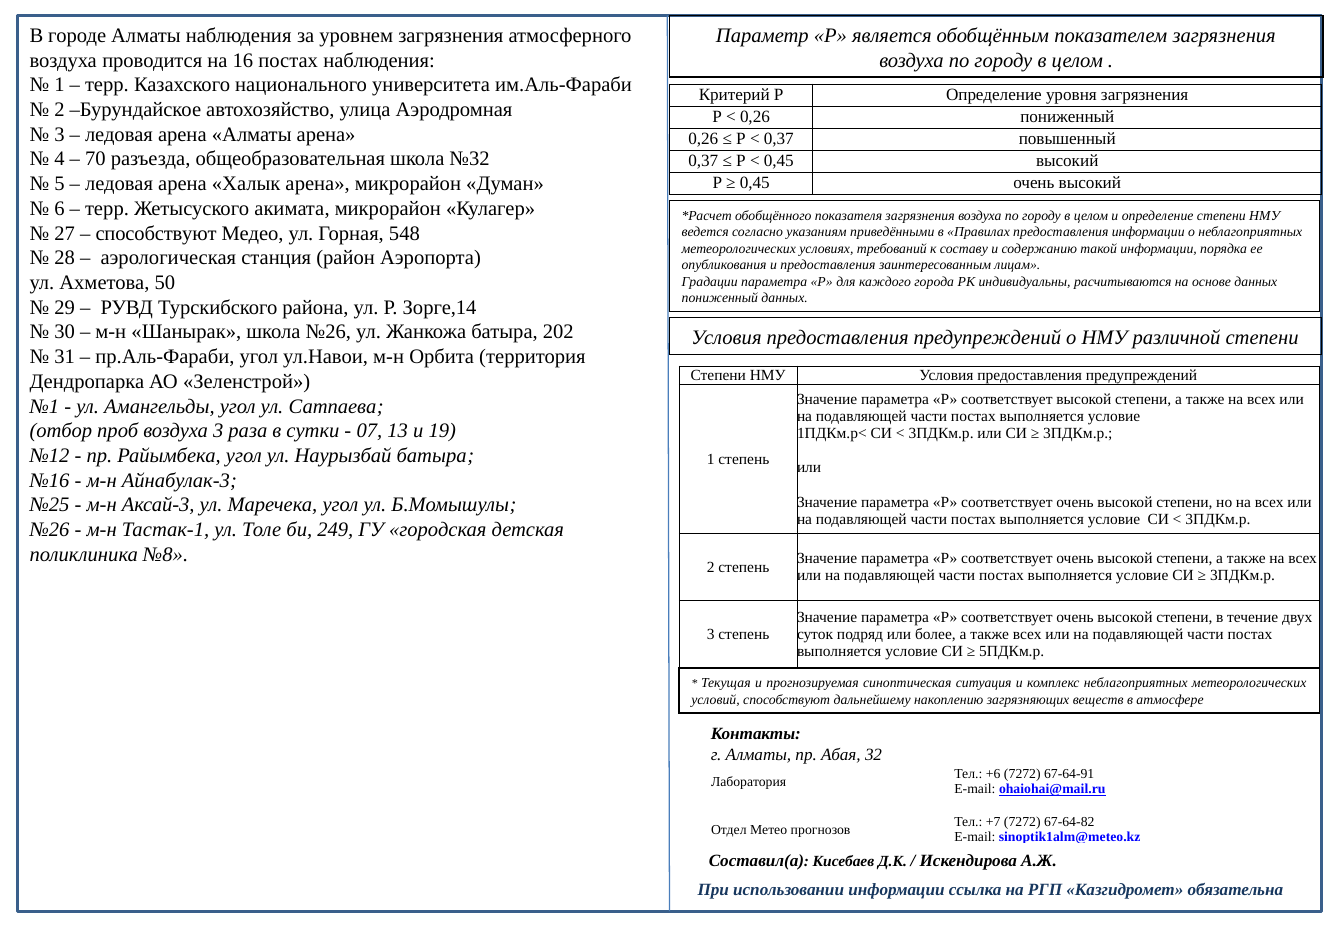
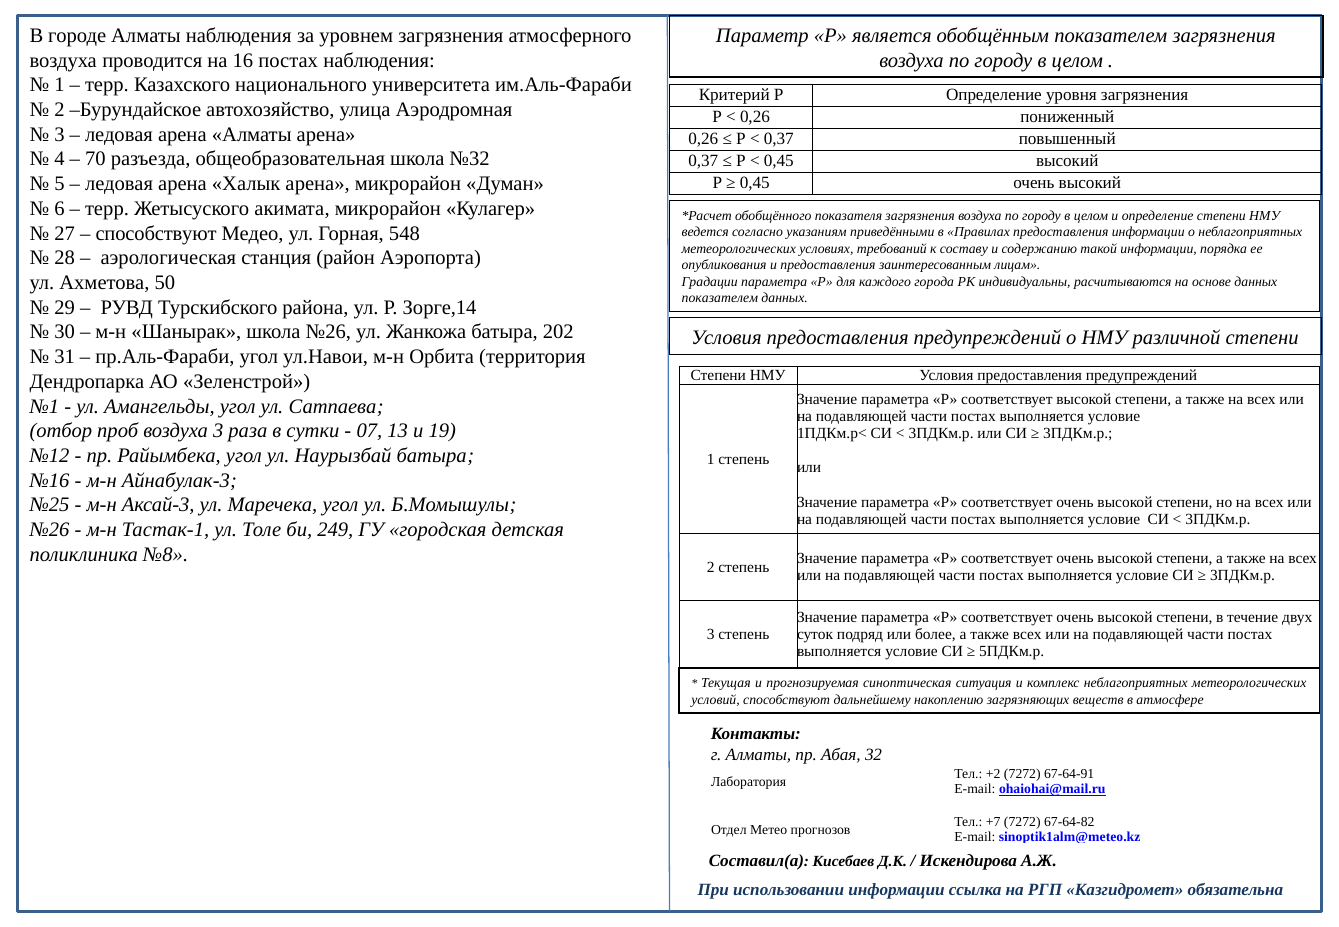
пониженный at (720, 298): пониженный -> показателем
+6: +6 -> +2
